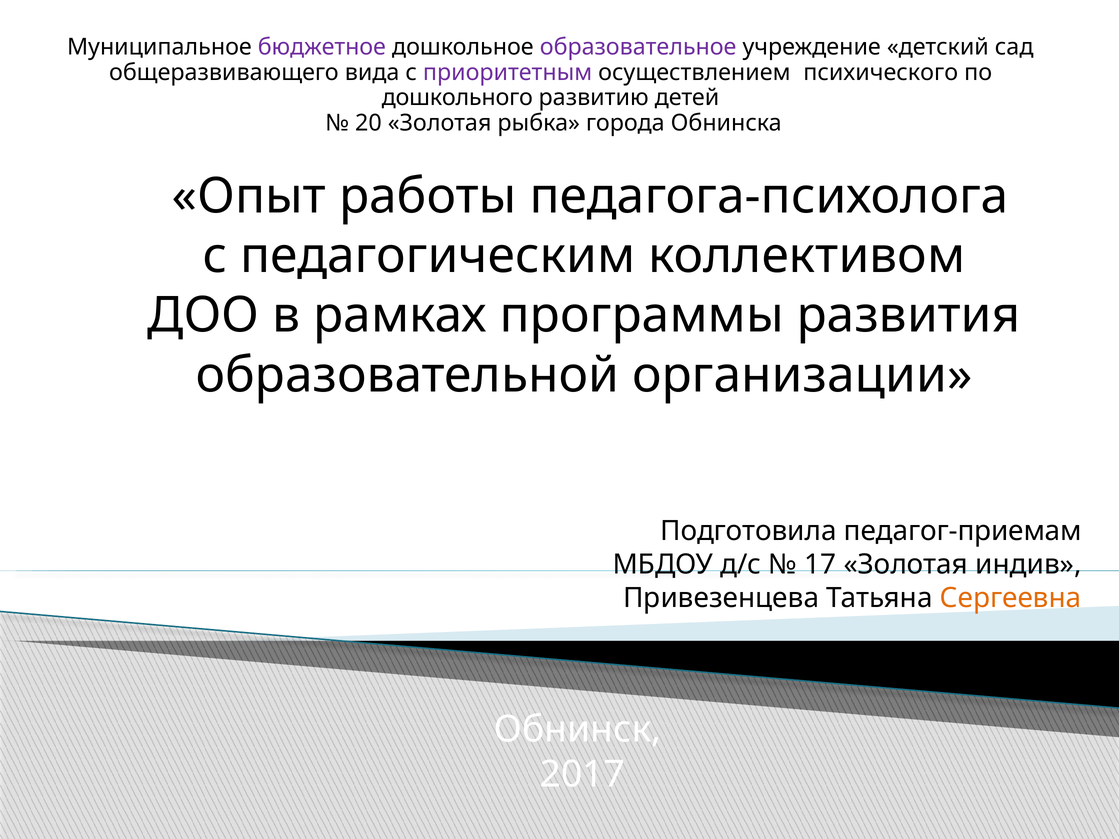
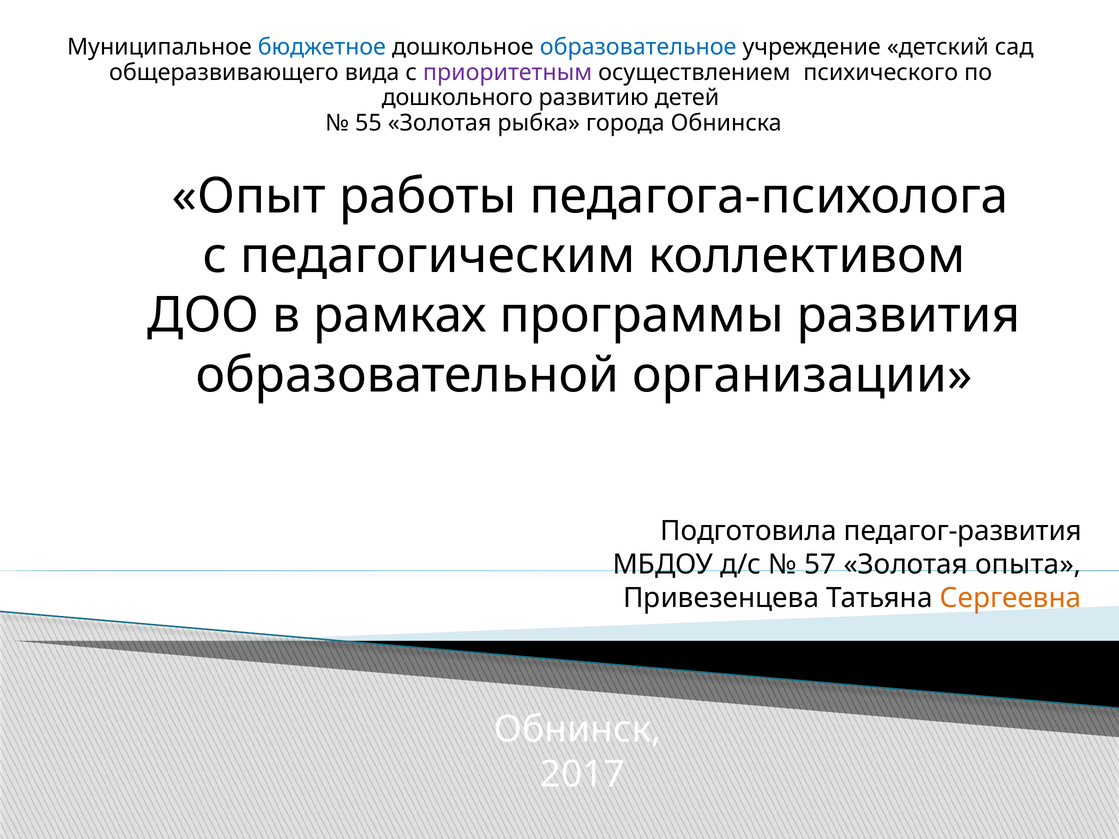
бюджетное colour: purple -> blue
образовательное colour: purple -> blue
20: 20 -> 55
педагог-приемам: педагог-приемам -> педагог-развития
17: 17 -> 57
индив: индив -> опыта
